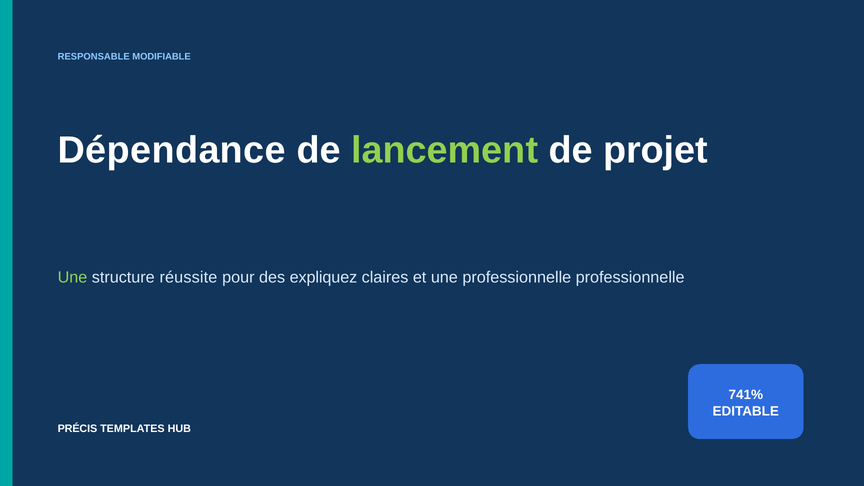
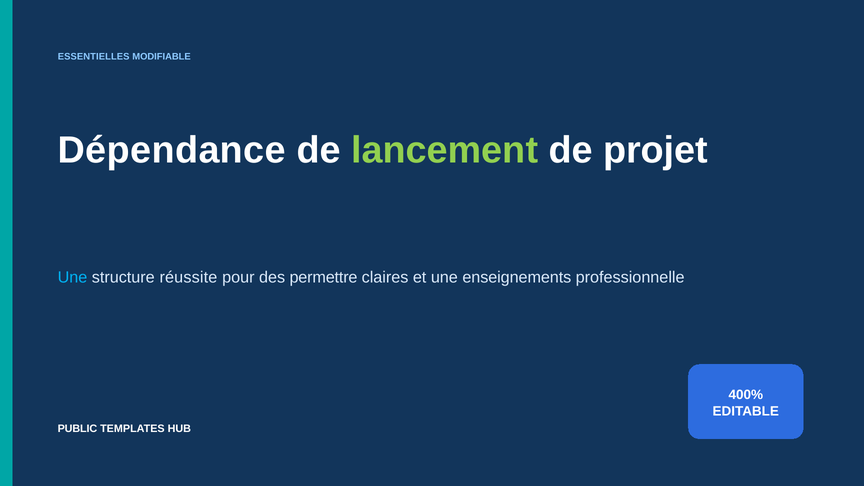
RESPONSABLE: RESPONSABLE -> ESSENTIELLES
Une at (73, 277) colour: light green -> light blue
expliquez: expliquez -> permettre
une professionnelle: professionnelle -> enseignements
741%: 741% -> 400%
PRÉCIS: PRÉCIS -> PUBLIC
